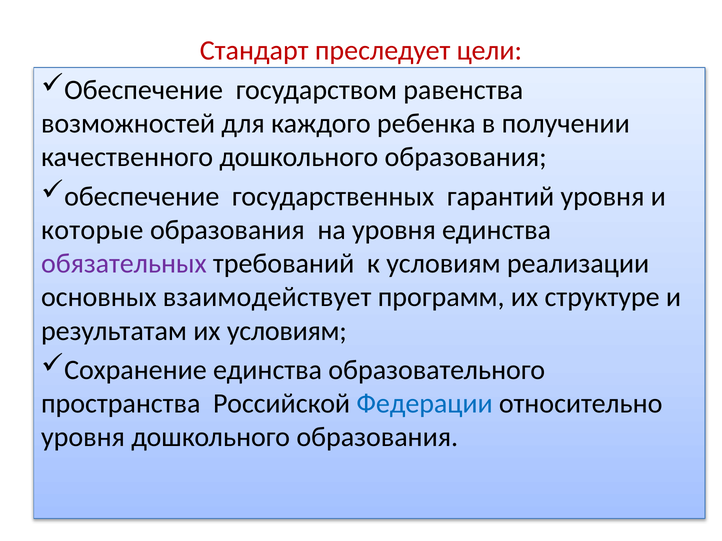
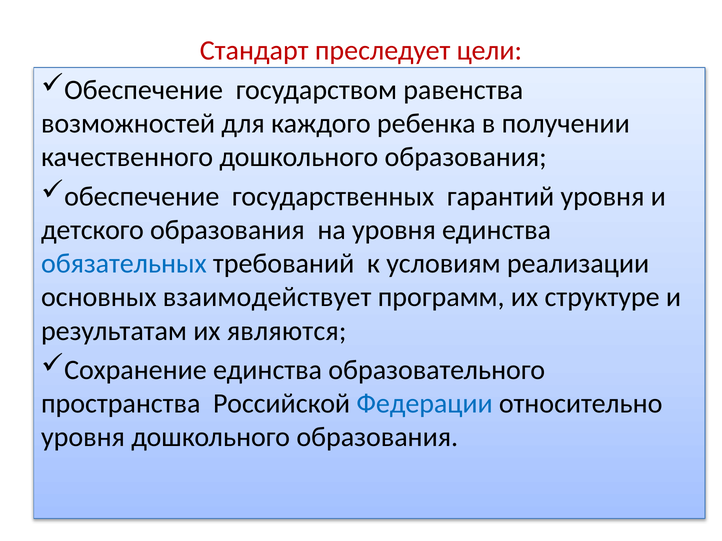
которые: которые -> детского
обязательных colour: purple -> blue
их условиям: условиям -> являются
